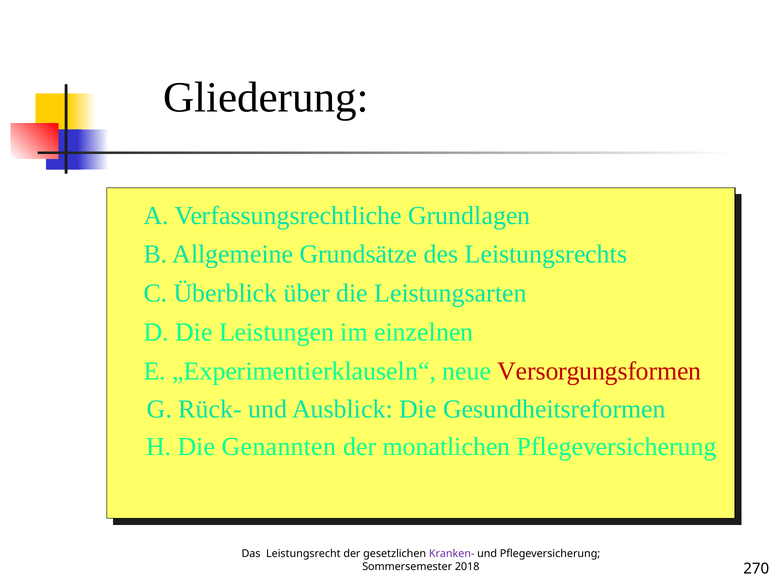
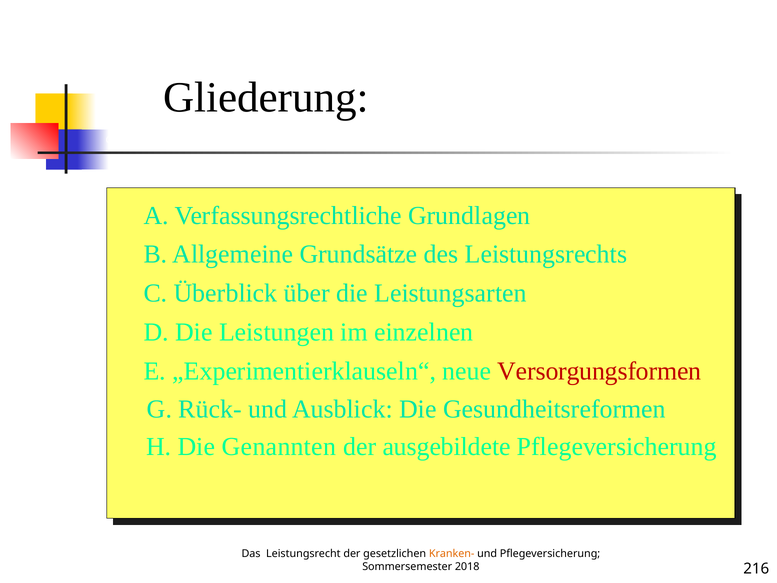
monatlichen: monatlichen -> ausgebildete
Kranken- colour: purple -> orange
270: 270 -> 216
